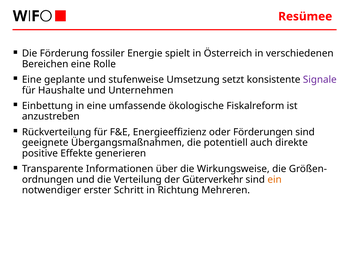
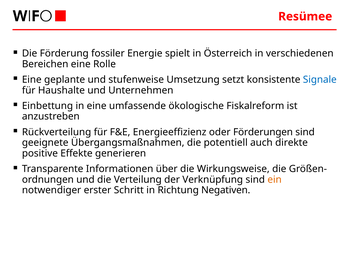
Signale colour: purple -> blue
Güterverkehr: Güterverkehr -> Verknüpfung
Mehreren: Mehreren -> Negativen
